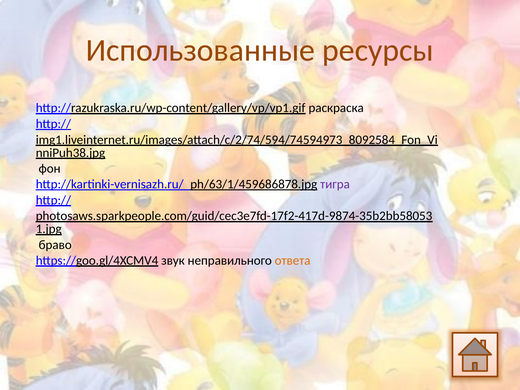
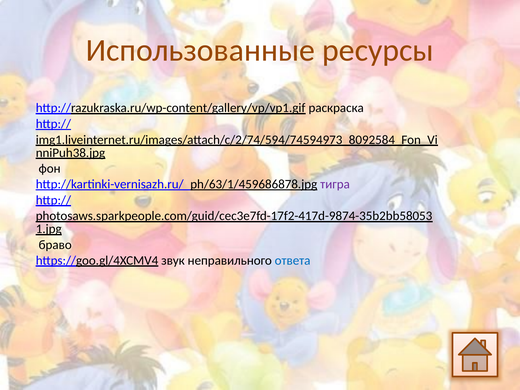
ответа colour: orange -> blue
